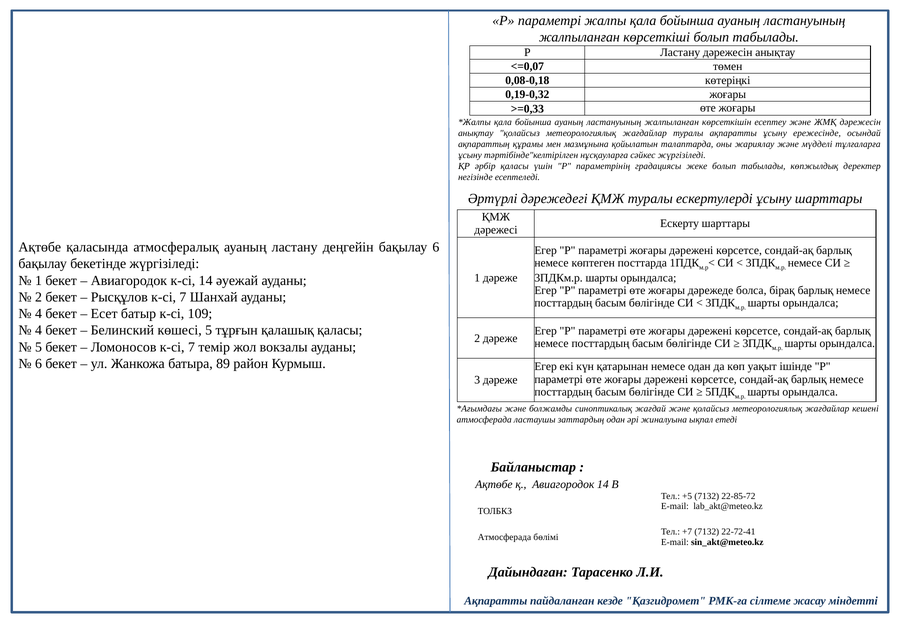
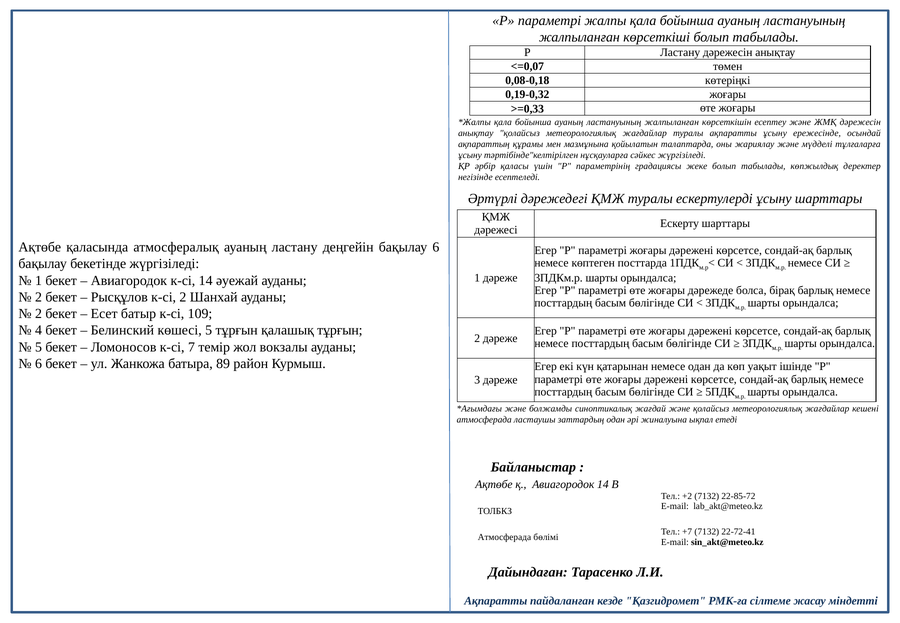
Рысқұлов к-сі 7: 7 -> 2
4 at (38, 314): 4 -> 2
қалашық қаласы: қаласы -> тұрғын
+5: +5 -> +2
